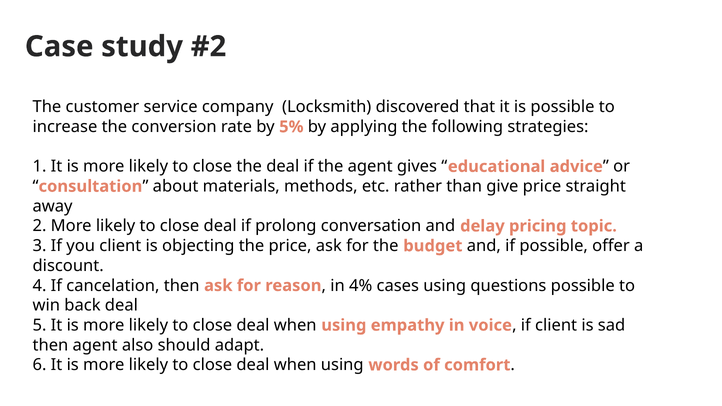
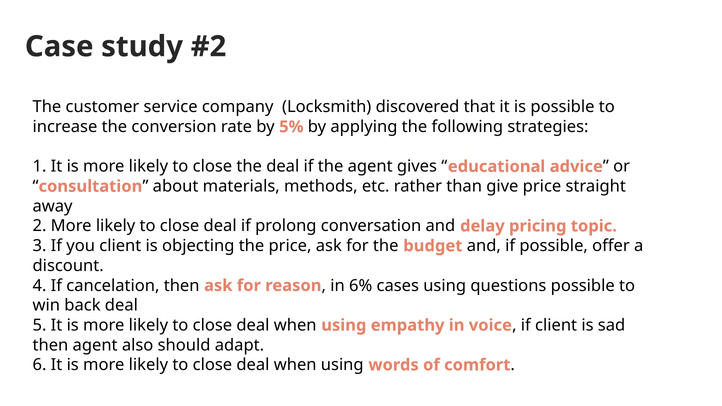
4%: 4% -> 6%
